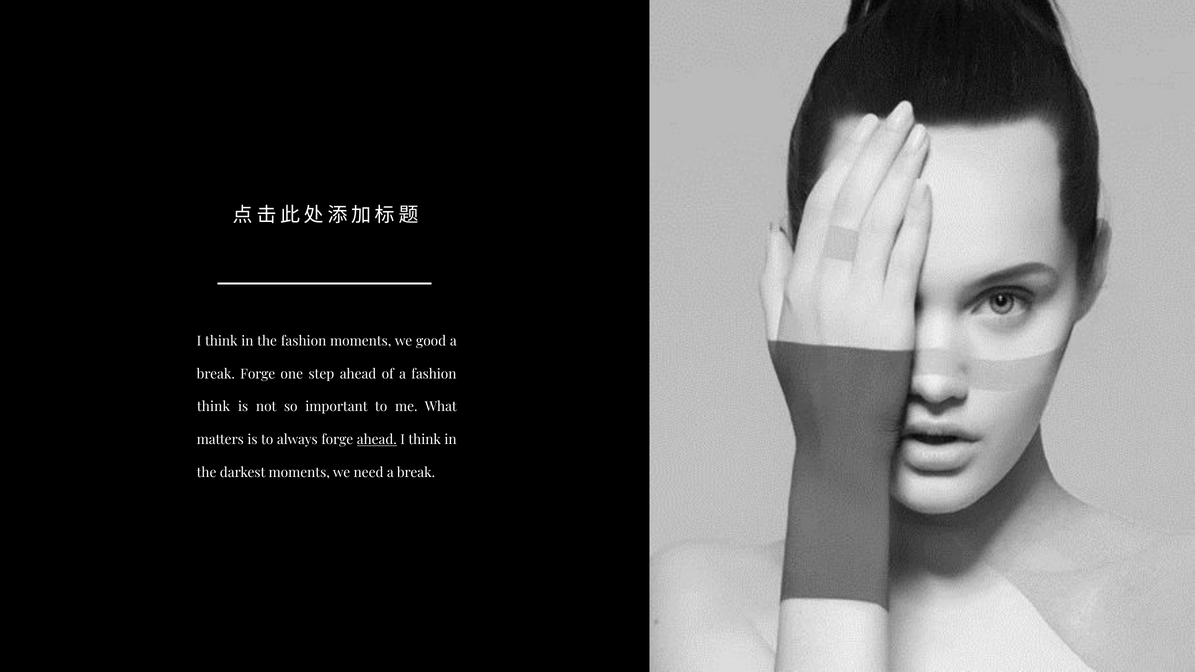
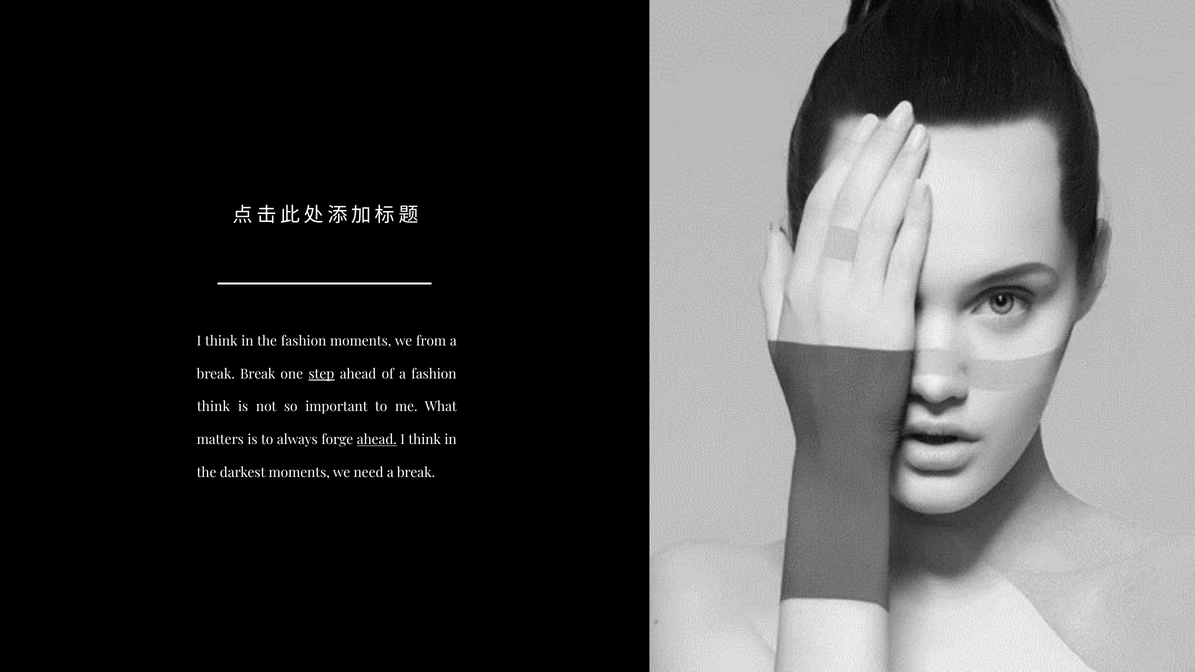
good: good -> from
break Forge: Forge -> Break
step underline: none -> present
